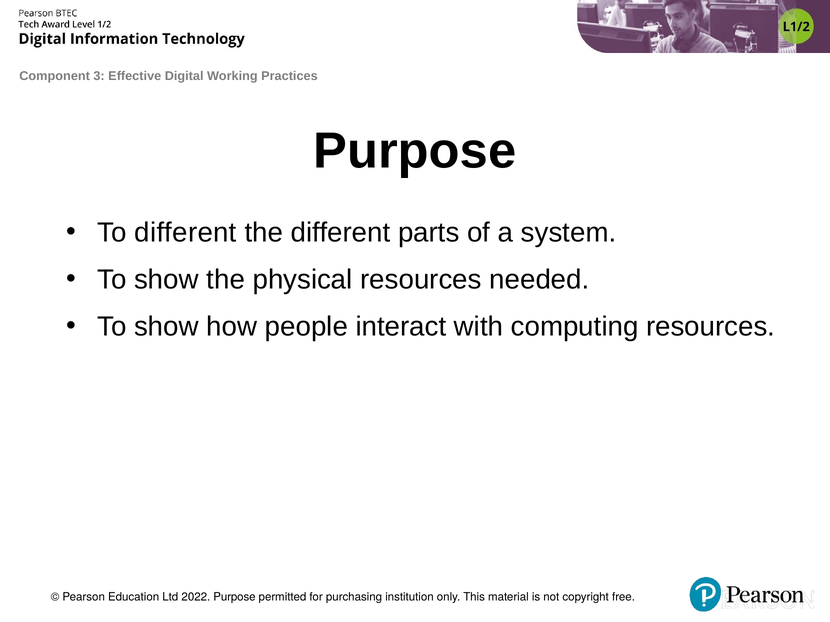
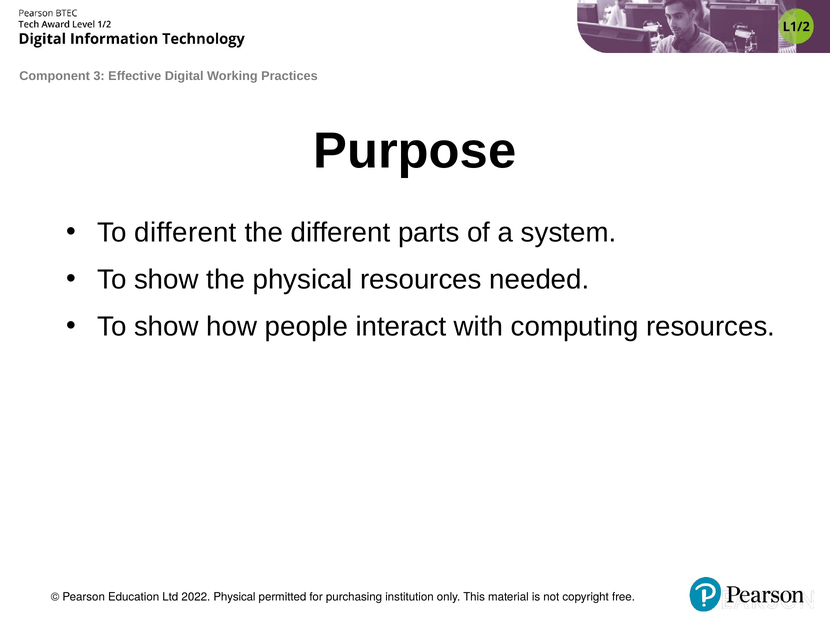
2022 Purpose: Purpose -> Physical
